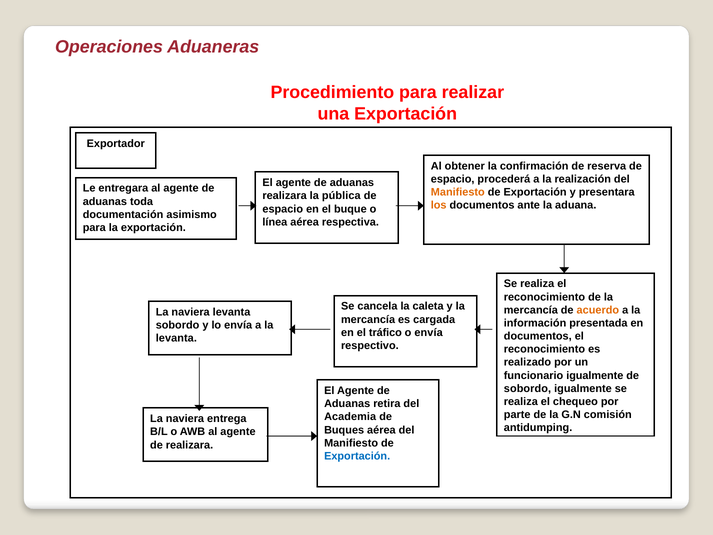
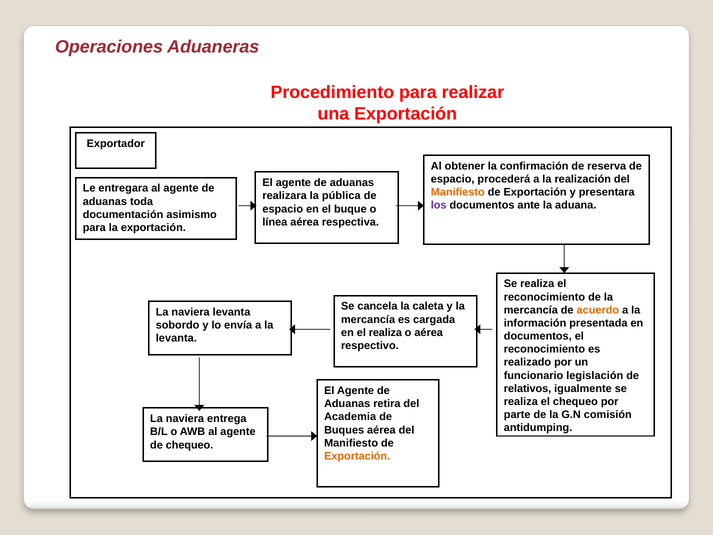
los colour: orange -> purple
el tráfico: tráfico -> realiza
o envía: envía -> aérea
funcionario igualmente: igualmente -> legislación
sobordo at (527, 388): sobordo -> relativos
de realizara: realizara -> chequeo
Exportación at (357, 456) colour: blue -> orange
